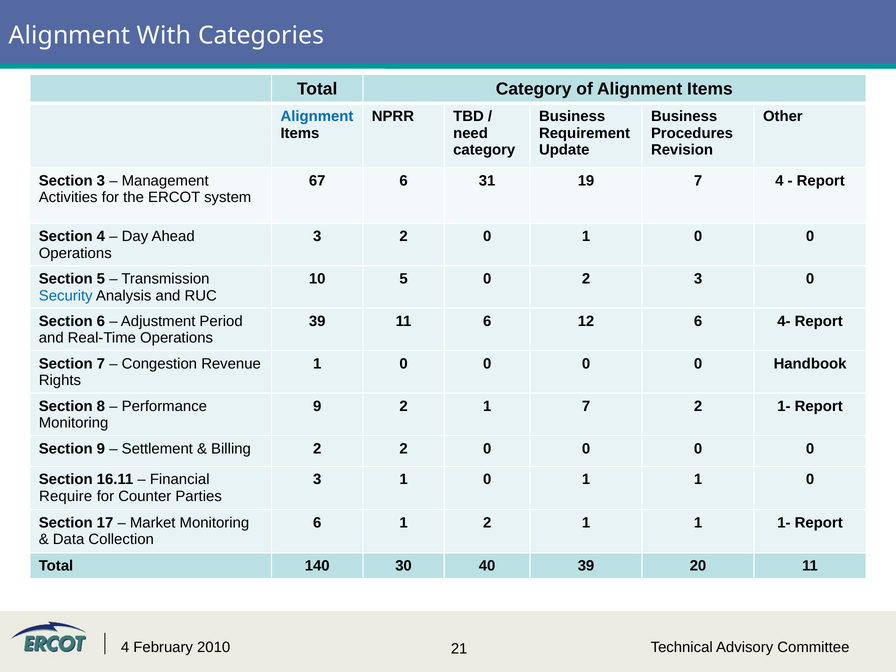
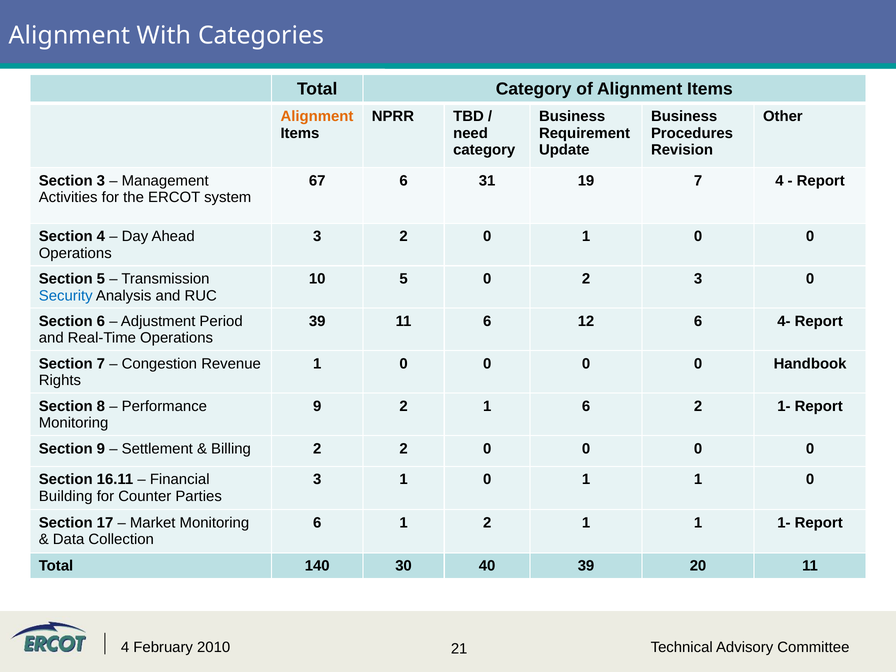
Alignment at (317, 116) colour: blue -> orange
1 7: 7 -> 6
Require: Require -> Building
